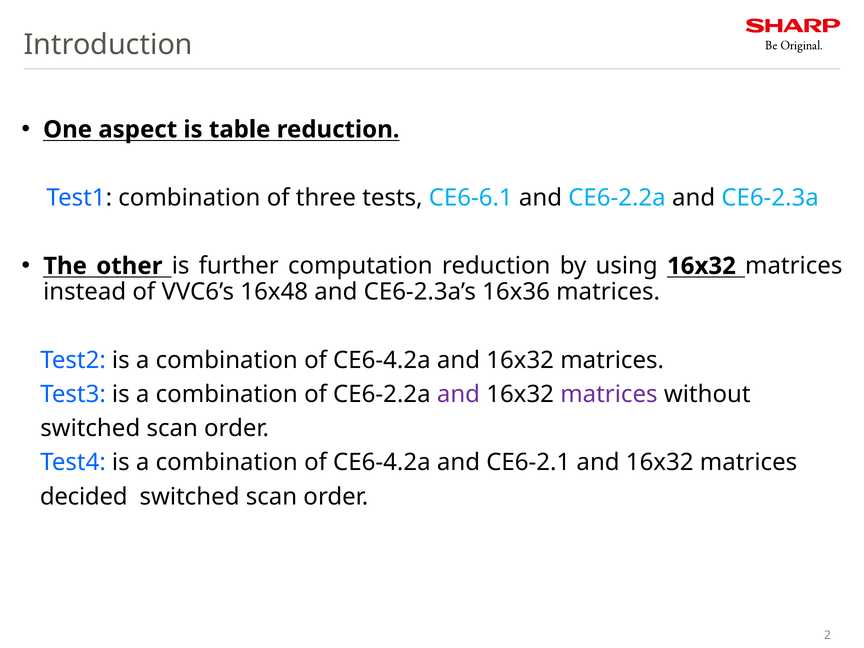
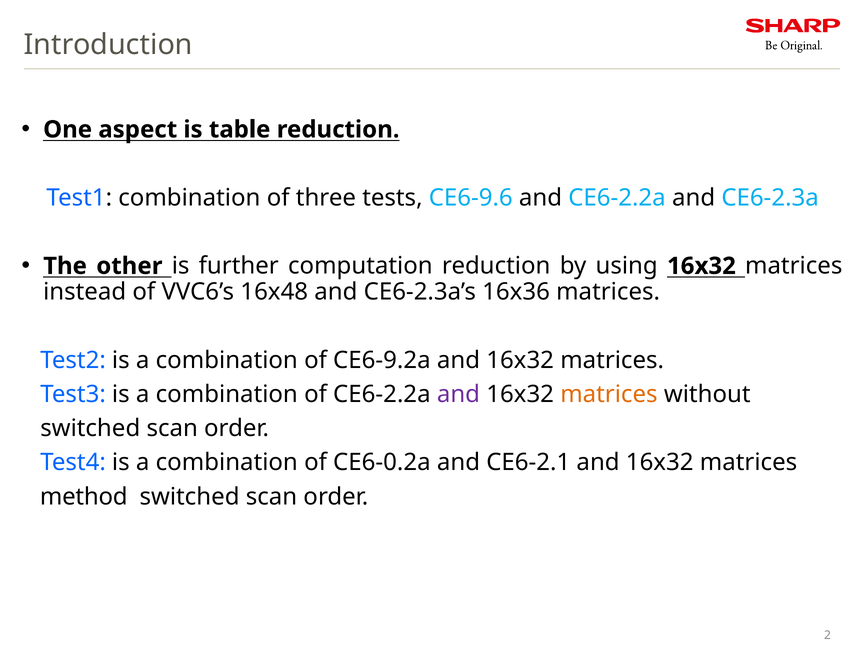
CE6-6.1: CE6-6.1 -> CE6-9.6
CE6-4.2a at (382, 360): CE6-4.2a -> CE6-9.2a
matrices at (609, 394) colour: purple -> orange
CE6-4.2a at (382, 463): CE6-4.2a -> CE6-0.2a
decided: decided -> method
